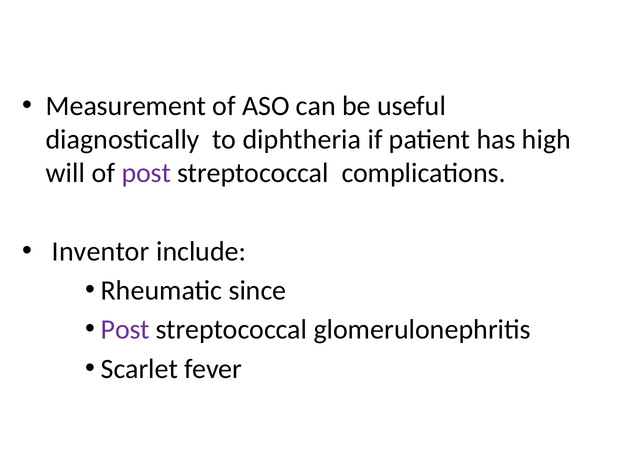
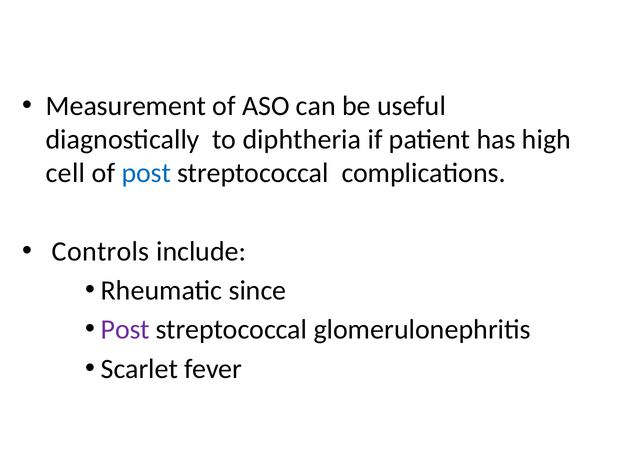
will: will -> cell
post at (146, 173) colour: purple -> blue
Inventor: Inventor -> Controls
